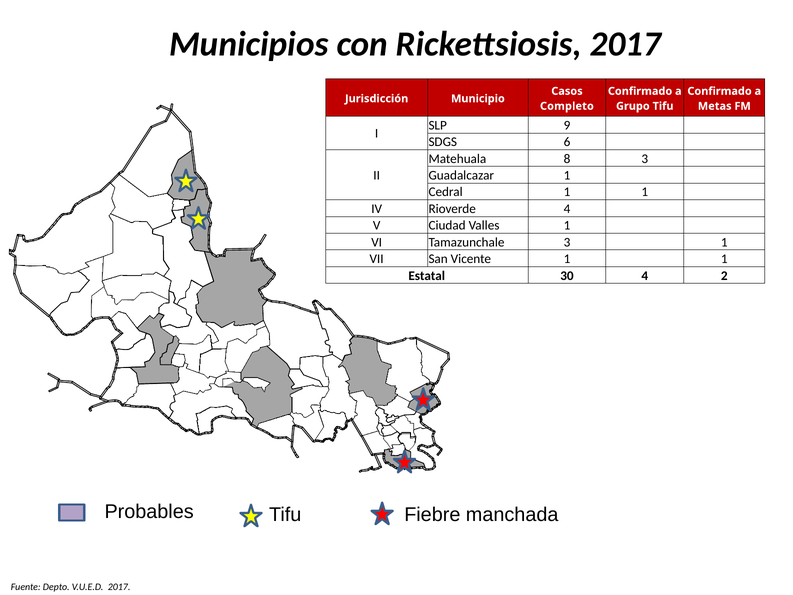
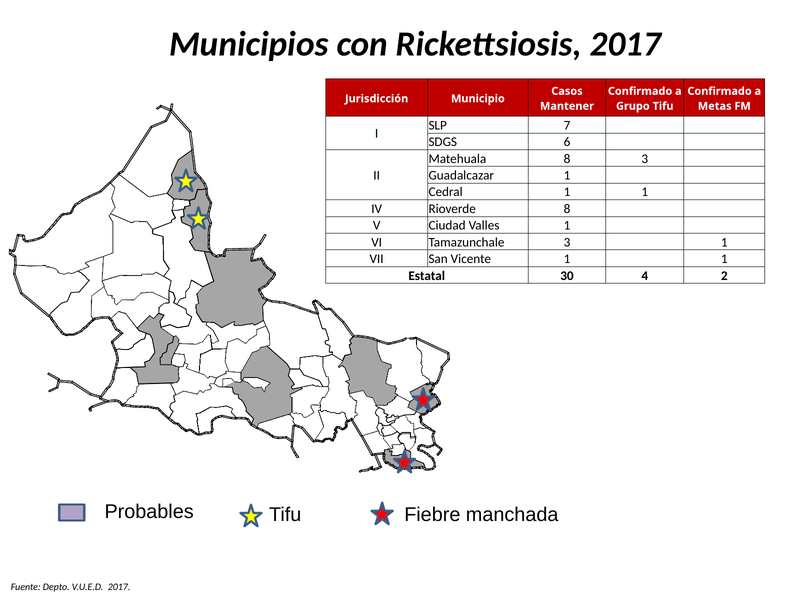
Completo: Completo -> Mantener
9: 9 -> 7
Rioverde 4: 4 -> 8
